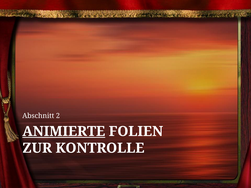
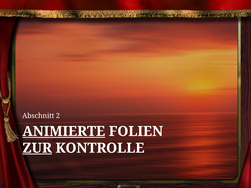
ZUR underline: none -> present
